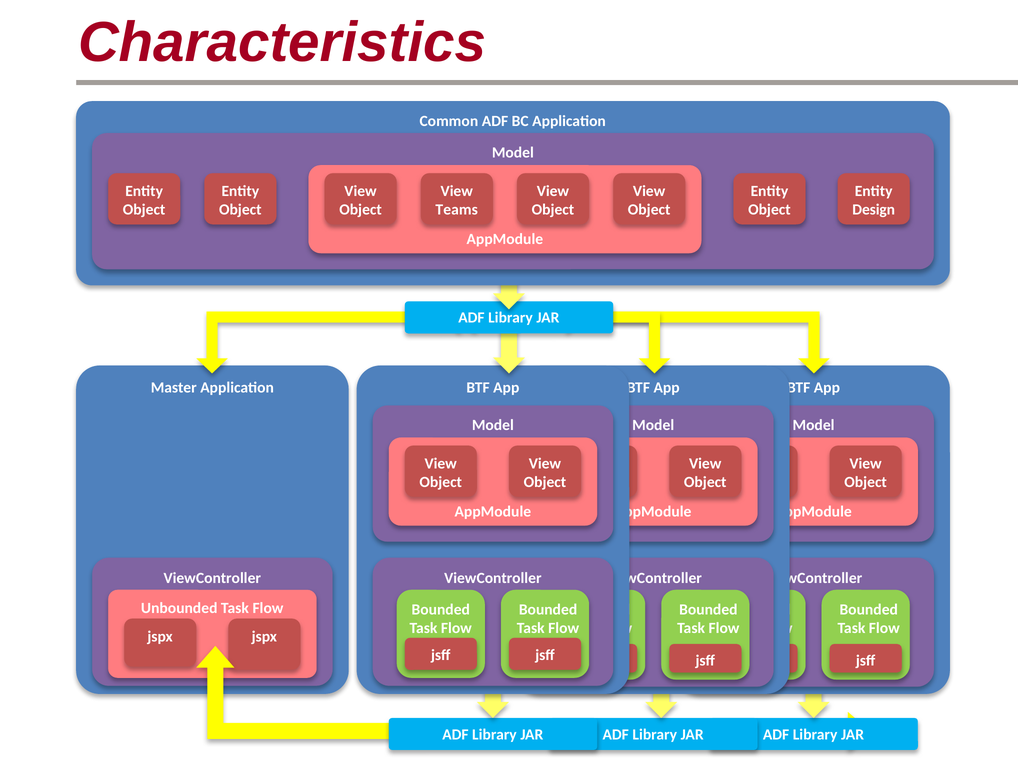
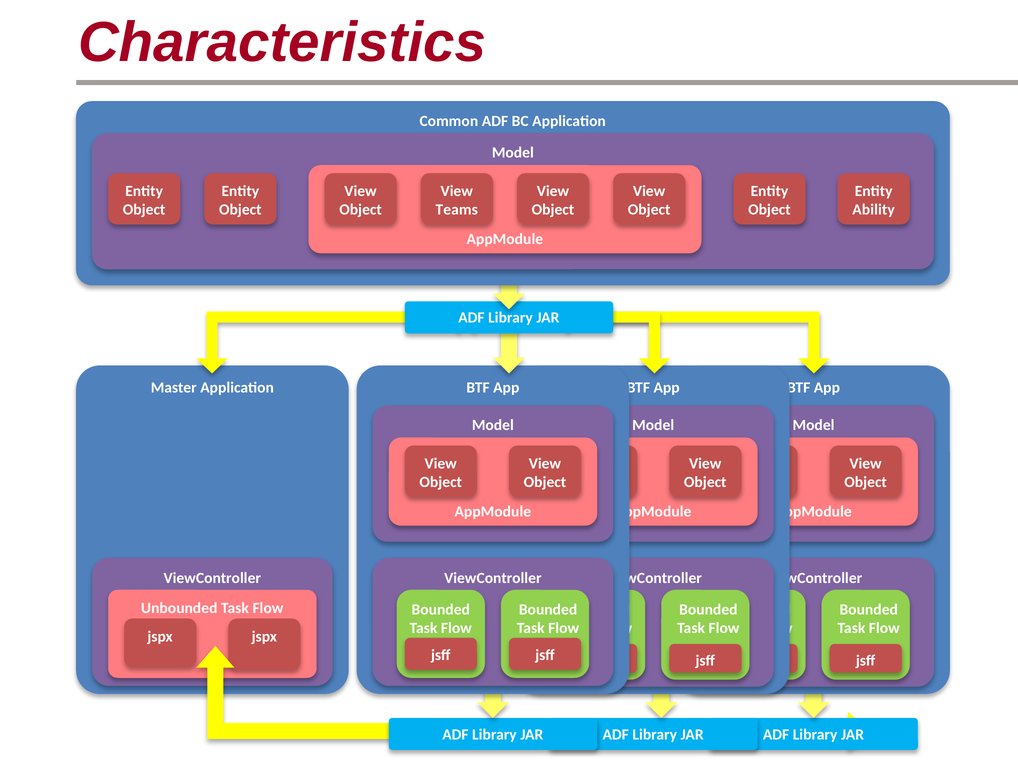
Design: Design -> Ability
